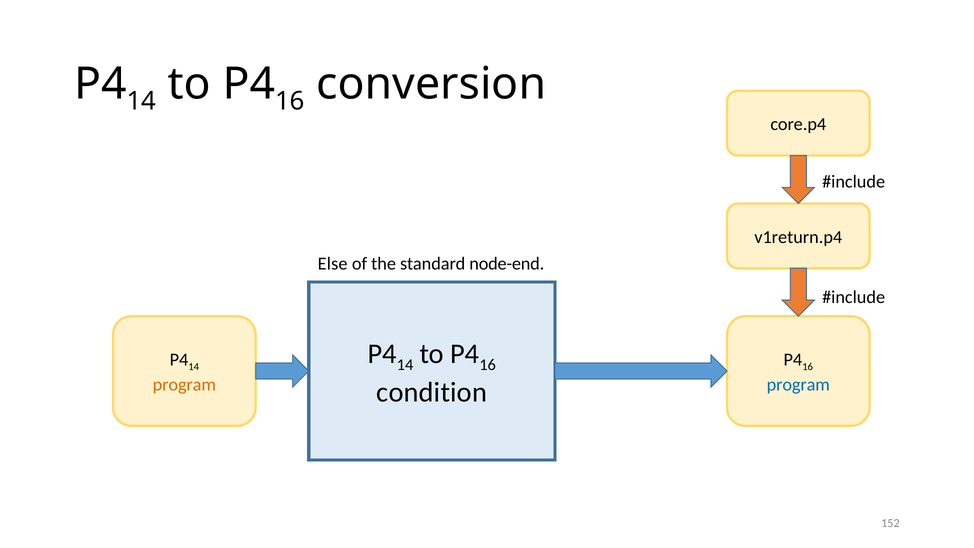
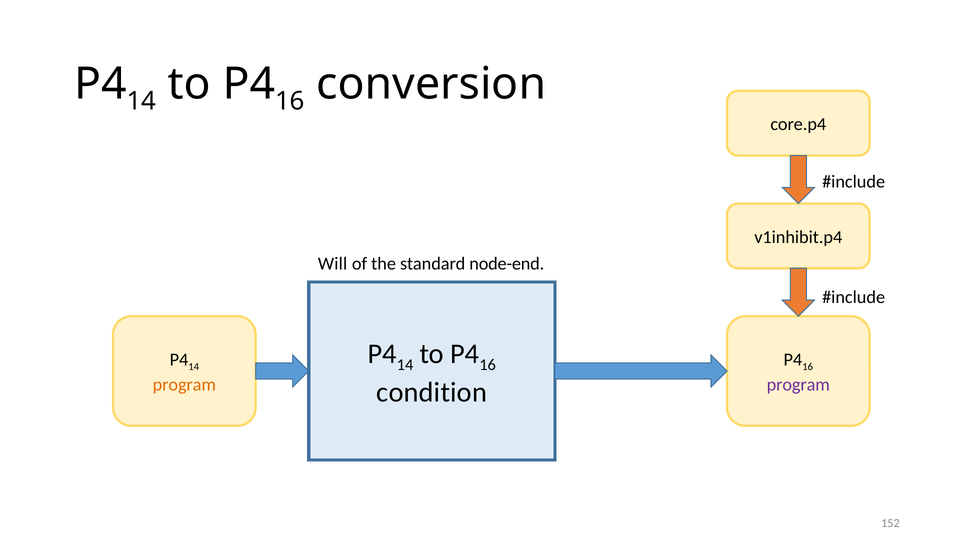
v1return.p4: v1return.p4 -> v1inhibit.p4
Else: Else -> Will
program at (798, 385) colour: blue -> purple
